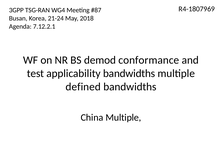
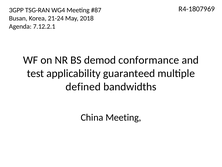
applicability bandwidths: bandwidths -> guaranteed
China Multiple: Multiple -> Meeting
